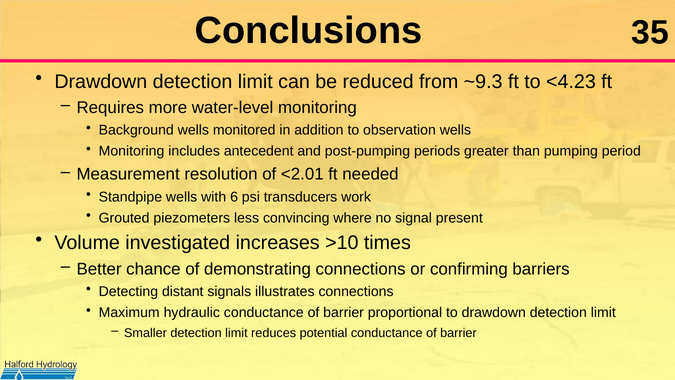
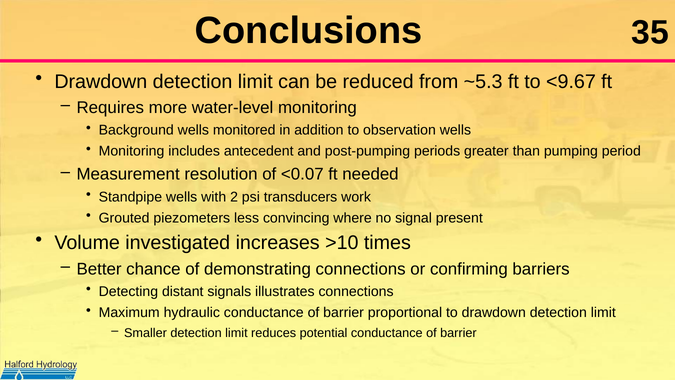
~9.3: ~9.3 -> ~5.3
<4.23: <4.23 -> <9.67
<2.01: <2.01 -> <0.07
6: 6 -> 2
